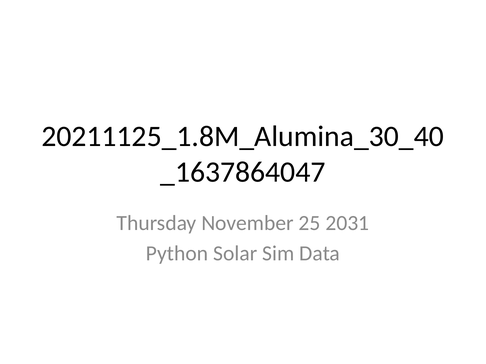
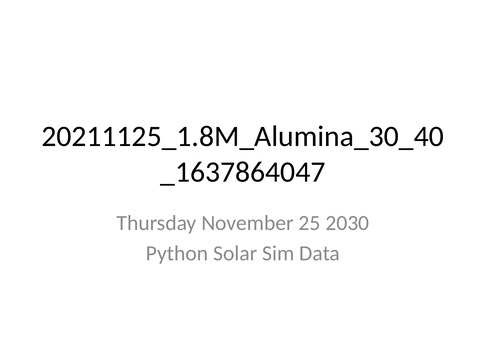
2031: 2031 -> 2030
